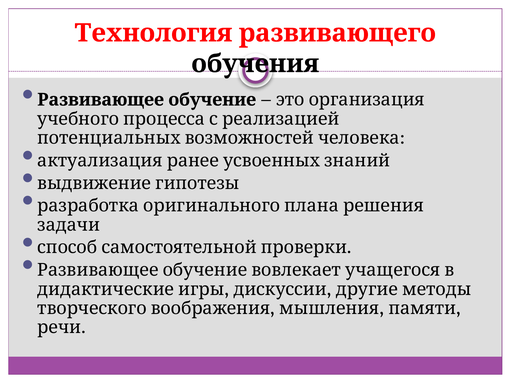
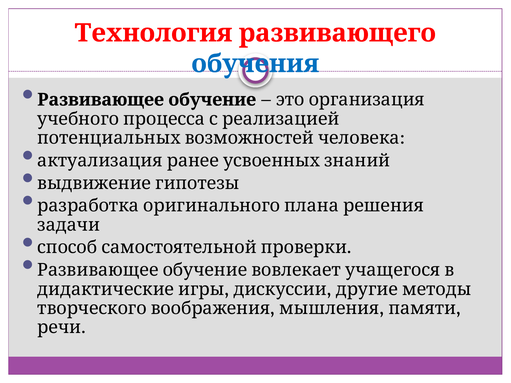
обучения colour: black -> blue
